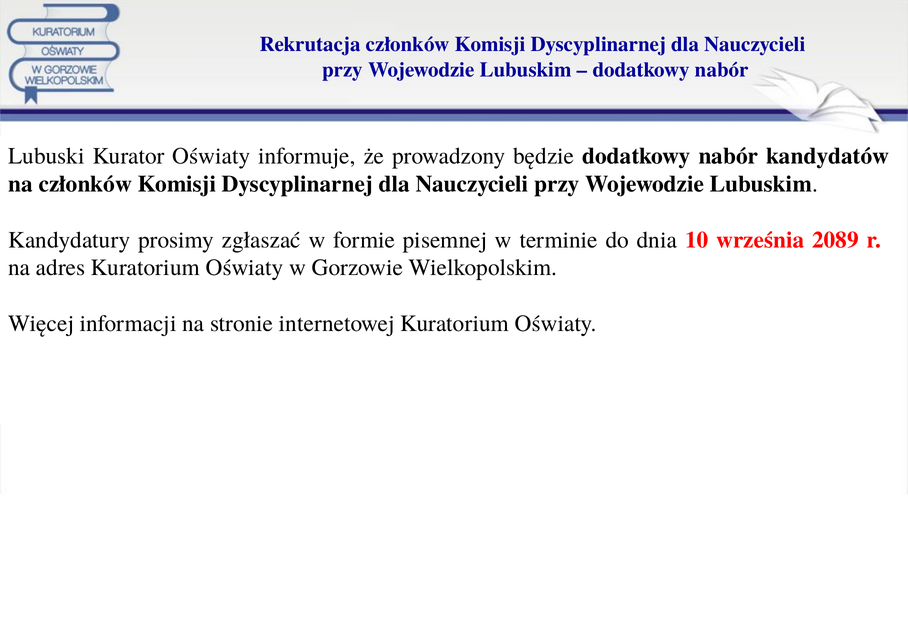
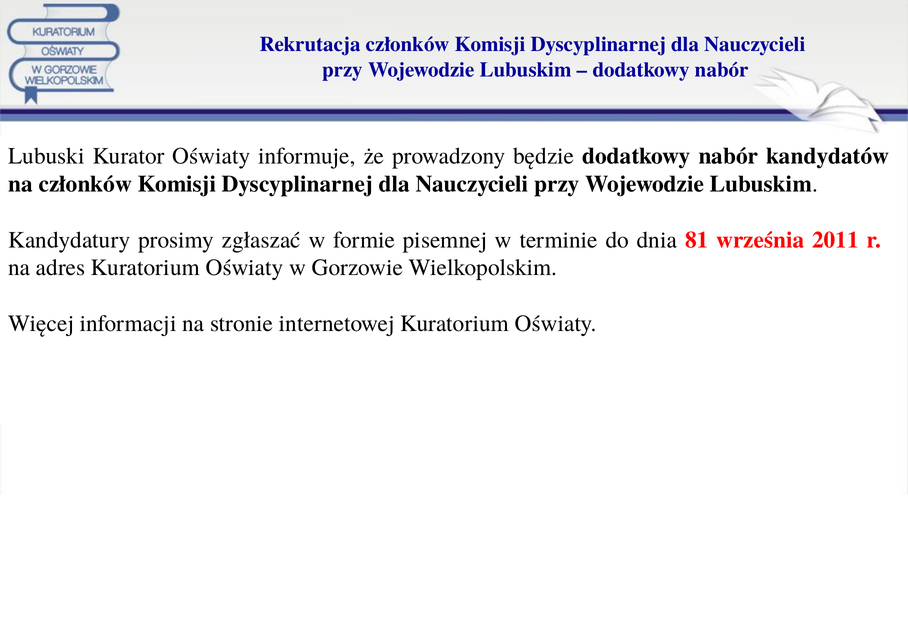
10: 10 -> 81
2089: 2089 -> 2011
